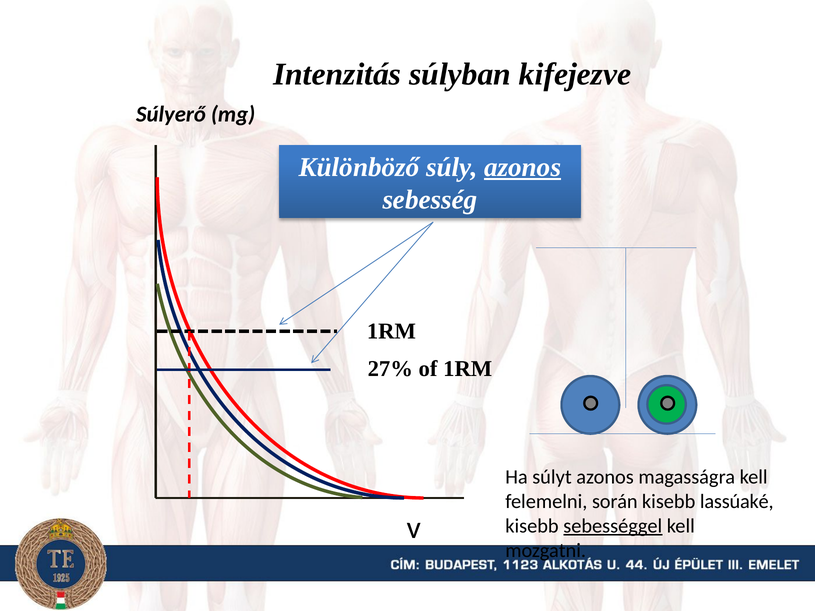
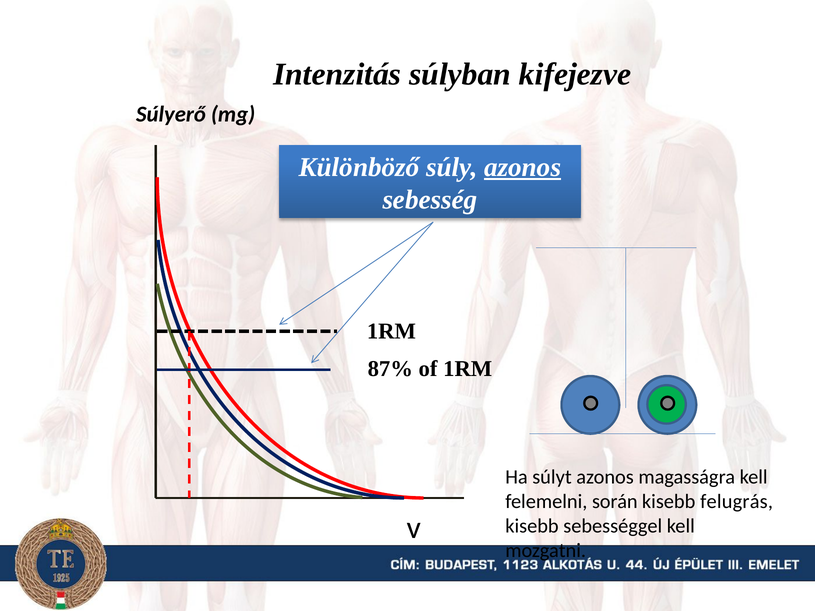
27%: 27% -> 87%
lassúaké: lassúaké -> felugrás
sebességgel underline: present -> none
